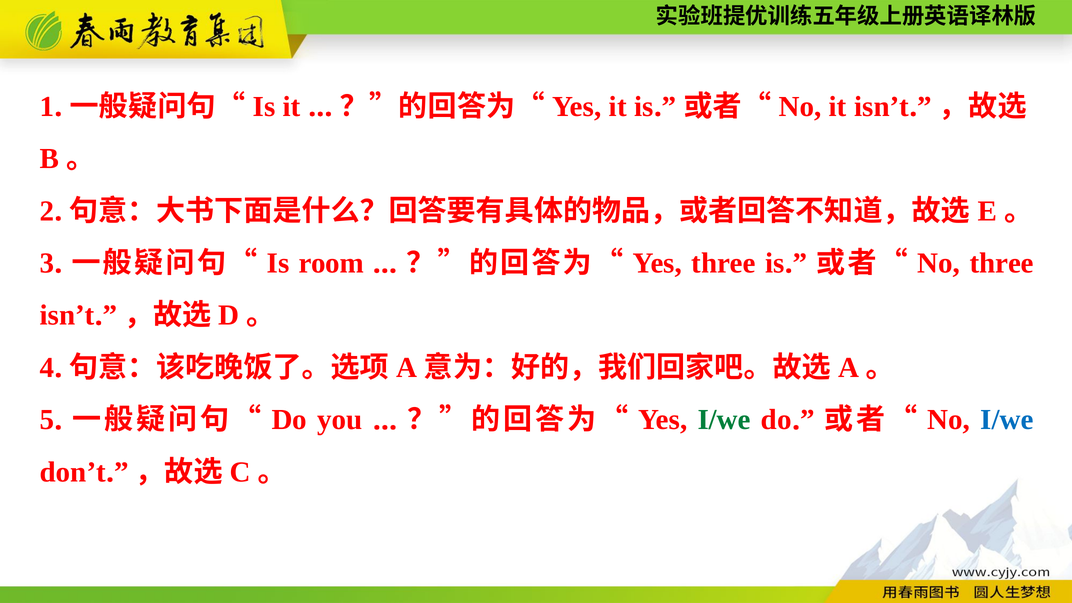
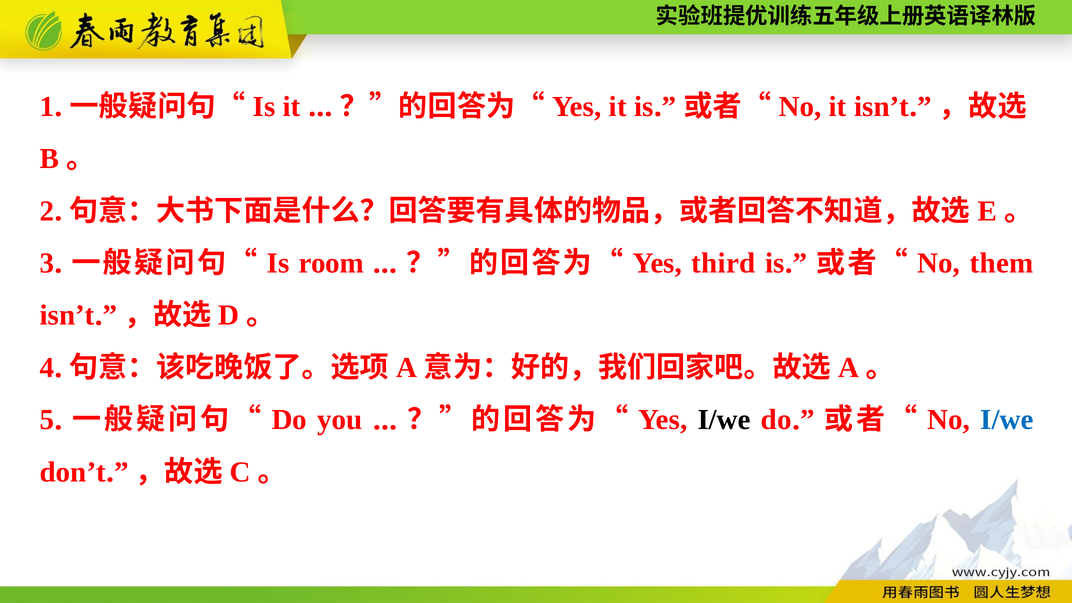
three at (724, 263): three -> third
three at (1002, 263): three -> them
I/we at (724, 420) colour: green -> black
